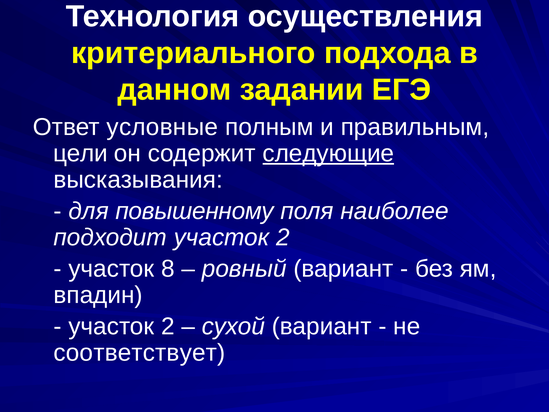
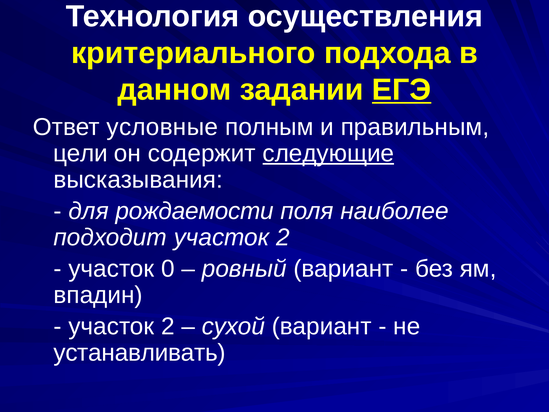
ЕГЭ underline: none -> present
повышенному: повышенному -> рождаемости
8: 8 -> 0
соответствует: соответствует -> устанавливать
